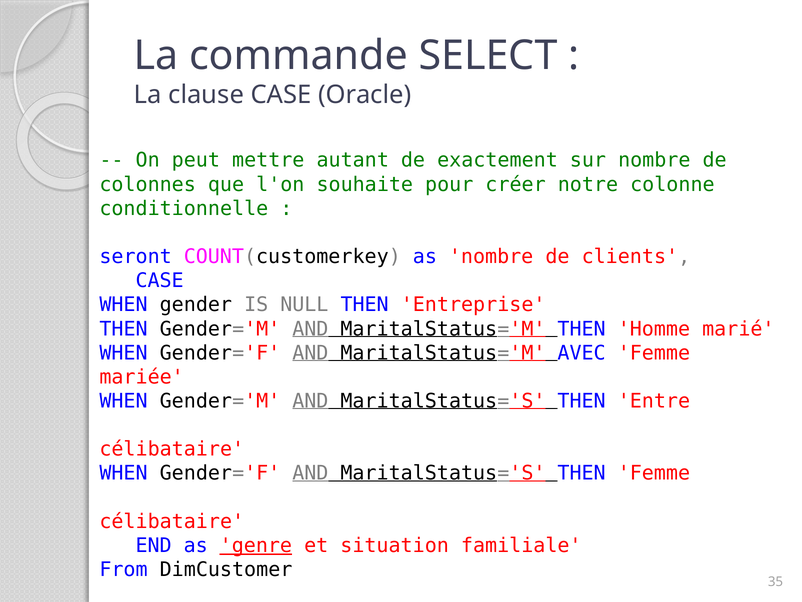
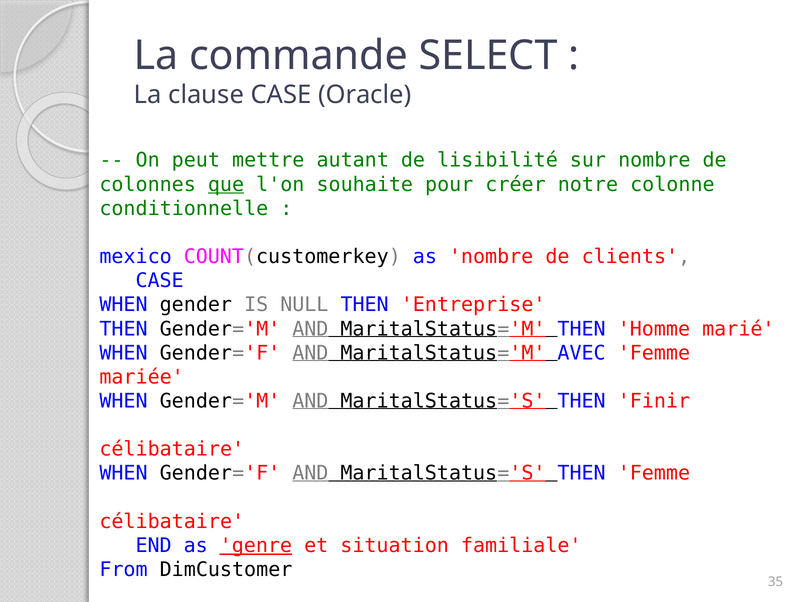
exactement: exactement -> lisibilité
que underline: none -> present
seront: seront -> mexico
Entre: Entre -> Finir
